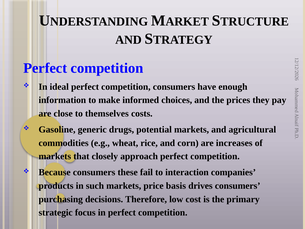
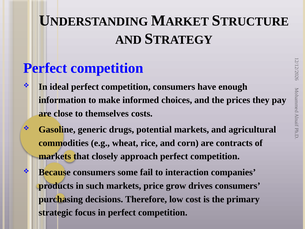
increases: increases -> contracts
these: these -> some
basis: basis -> grow
